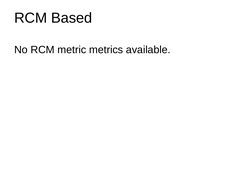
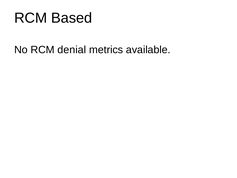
metric: metric -> denial
